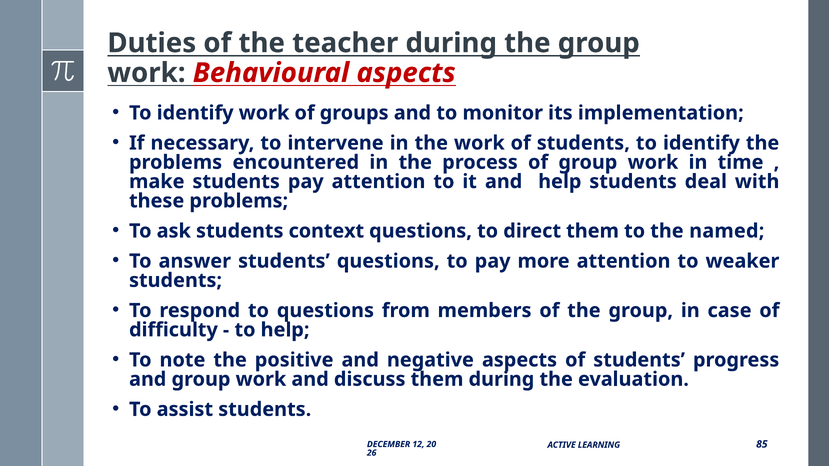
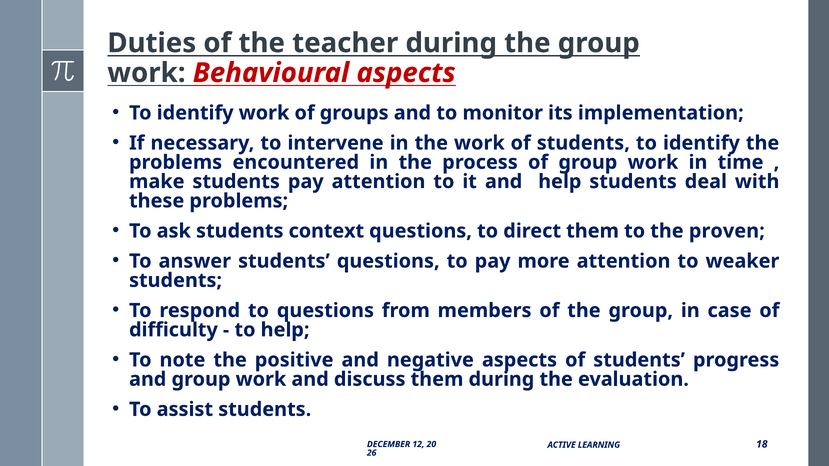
named: named -> proven
85: 85 -> 18
